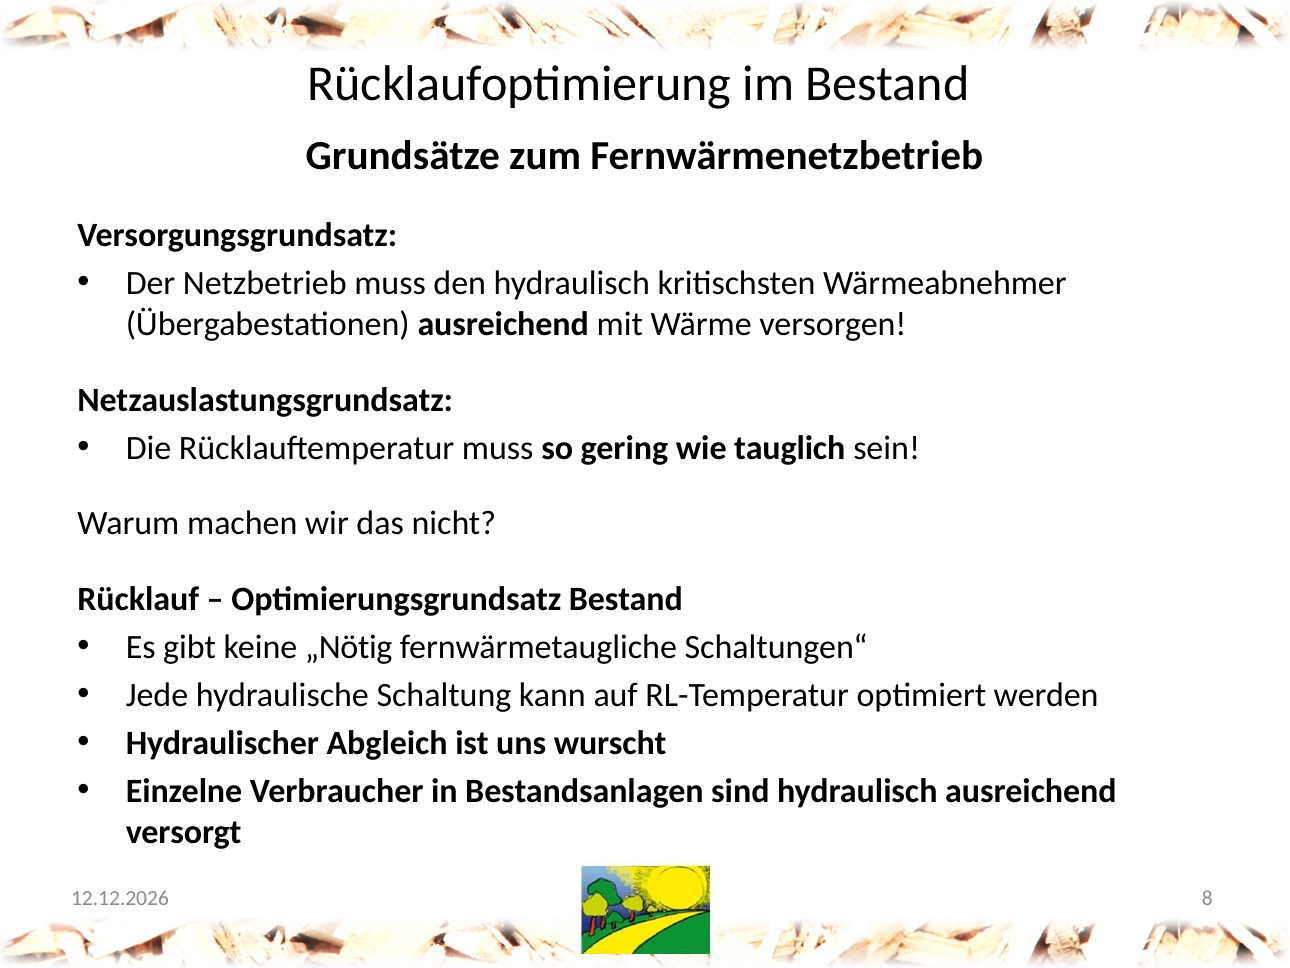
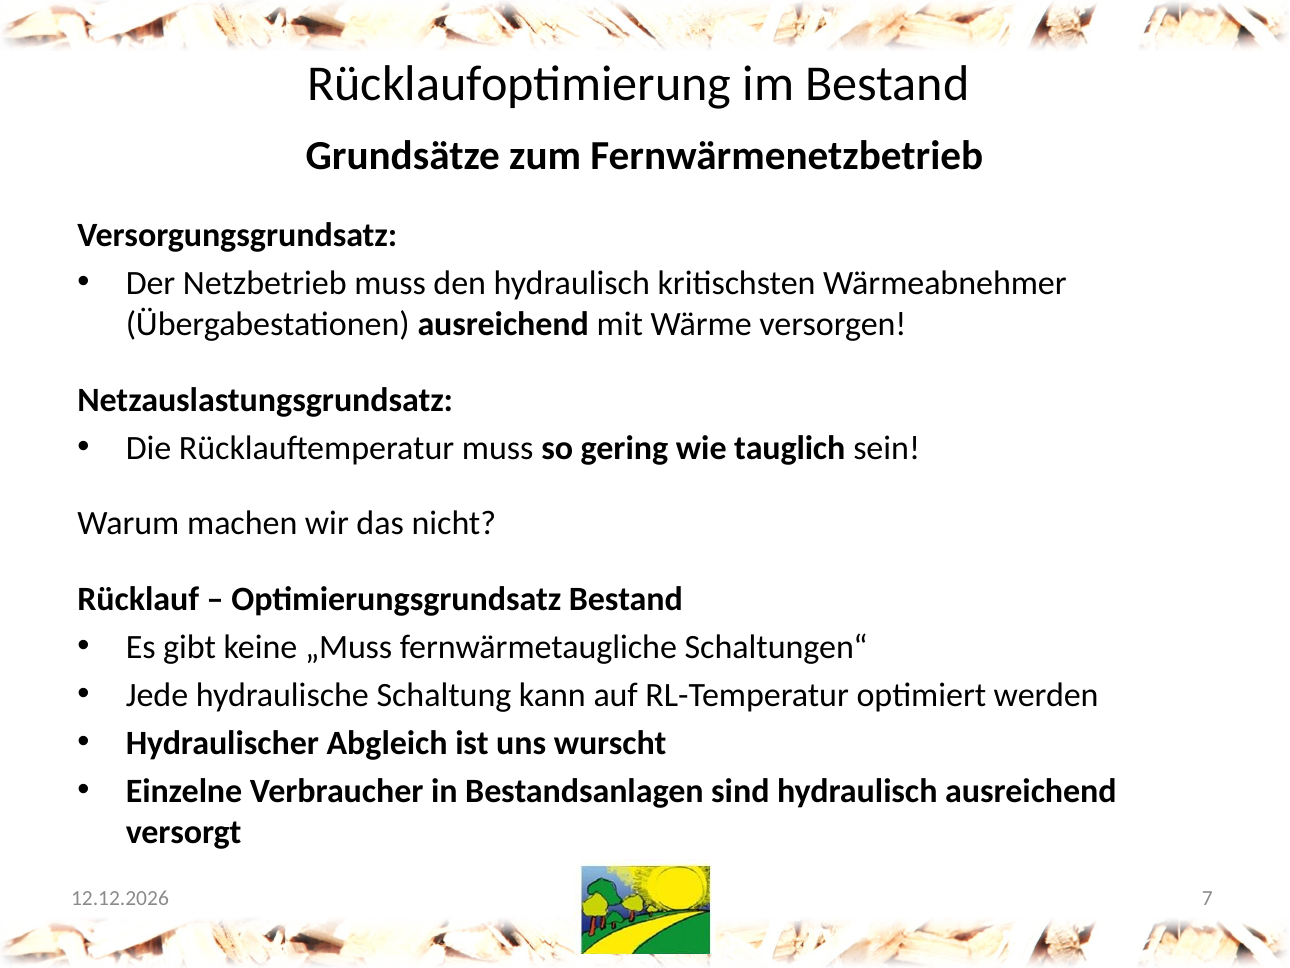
„Nötig: „Nötig -> „Muss
8: 8 -> 7
